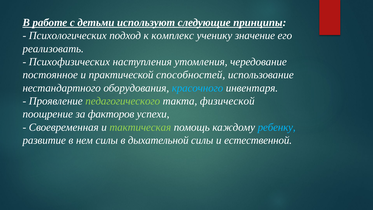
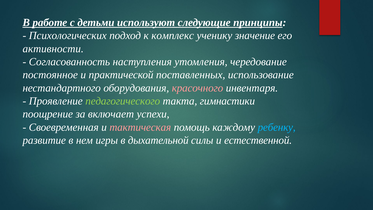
реализовать: реализовать -> активности
Психофизических: Психофизических -> Согласованность
способностей: способностей -> поставленных
красочного colour: light blue -> pink
физической: физической -> гимнастики
факторов: факторов -> включает
тактическая colour: light green -> pink
нем силы: силы -> игры
